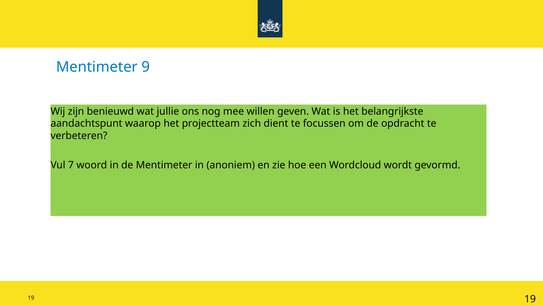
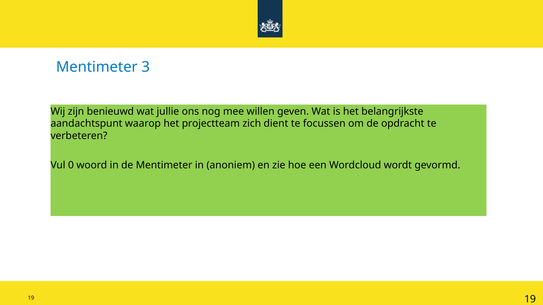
9: 9 -> 3
7: 7 -> 0
